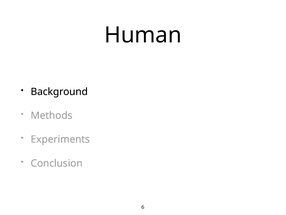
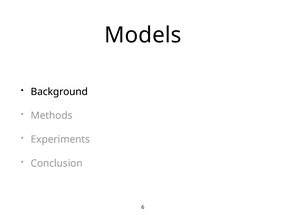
Human: Human -> Models
